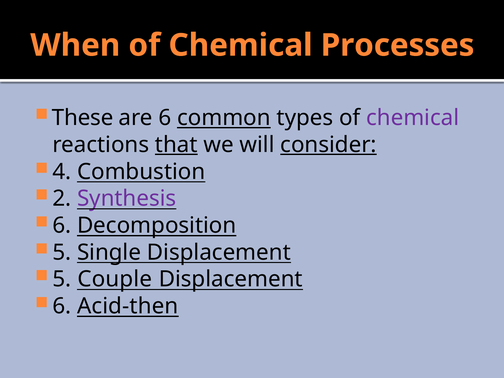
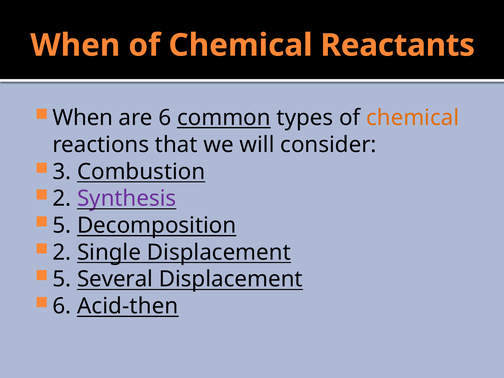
Processes: Processes -> Reactants
These at (83, 118): These -> When
chemical at (413, 118) colour: purple -> orange
that underline: present -> none
consider underline: present -> none
4: 4 -> 3
6 at (62, 225): 6 -> 5
5 at (62, 252): 5 -> 2
Couple: Couple -> Several
